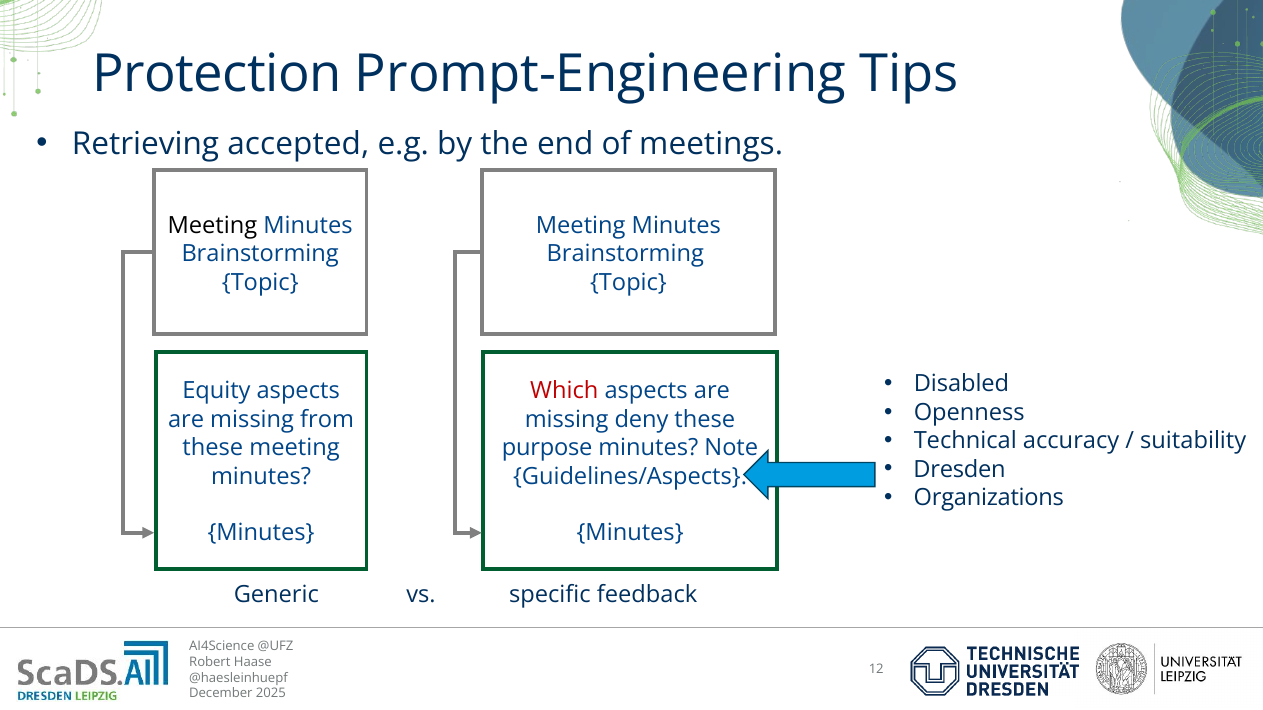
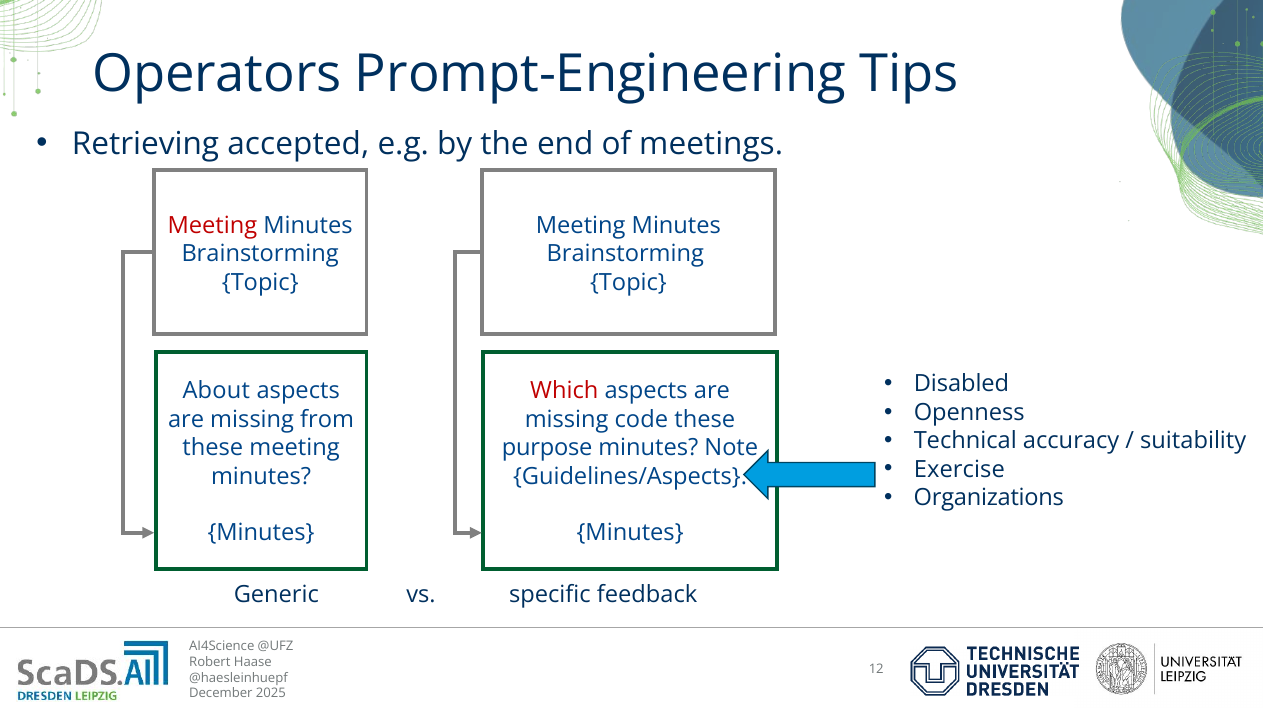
Protection: Protection -> Operators
Meeting at (212, 226) colour: black -> red
Equity: Equity -> About
deny: deny -> code
Dresden: Dresden -> Exercise
